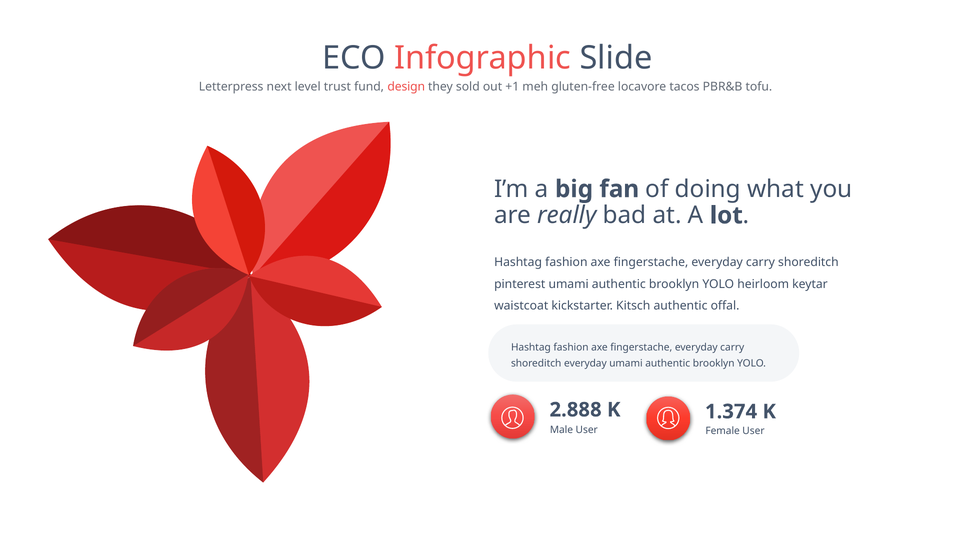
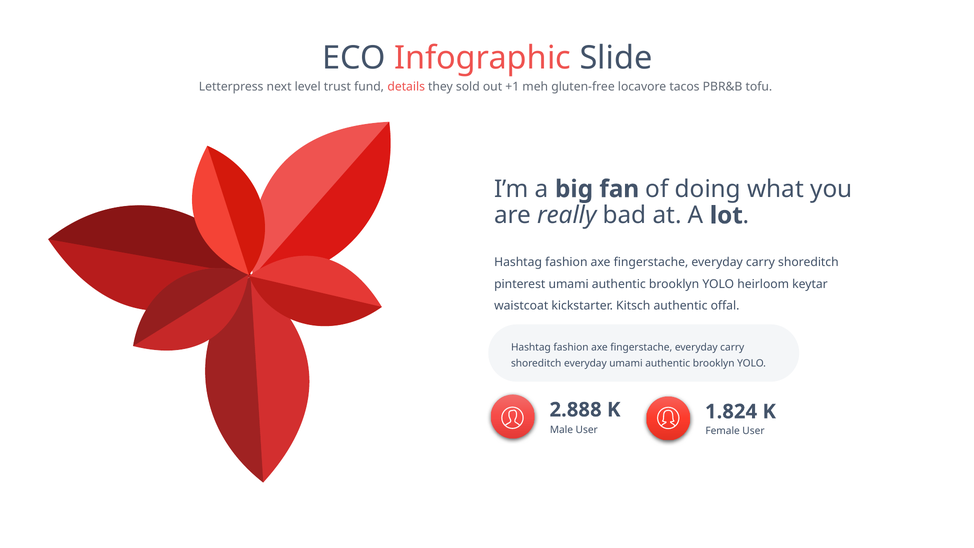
design: design -> details
1.374: 1.374 -> 1.824
